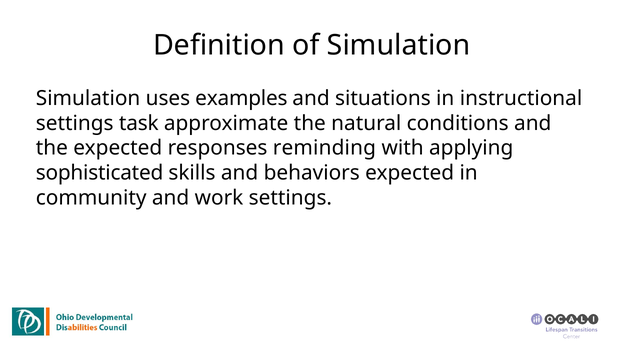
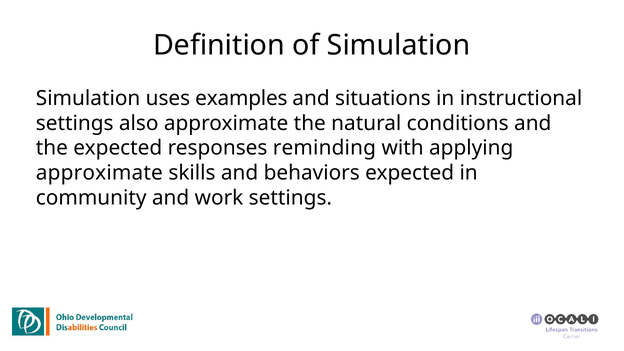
task: task -> also
sophisticated at (100, 173): sophisticated -> approximate
